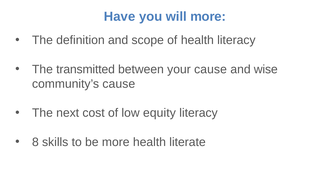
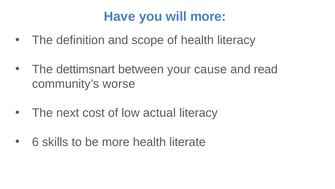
transmitted: transmitted -> dettimsnart
wise: wise -> read
community’s cause: cause -> worse
equity: equity -> actual
8: 8 -> 6
